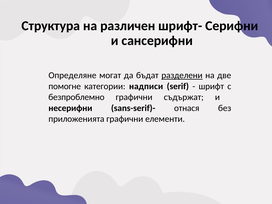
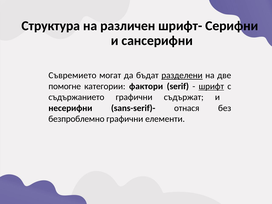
Определяне: Определяне -> Съвремието
надписи: надписи -> фактори
шрифт underline: none -> present
безпроблемно: безпроблемно -> съдържанието
приложенията: приложенията -> безпроблемно
